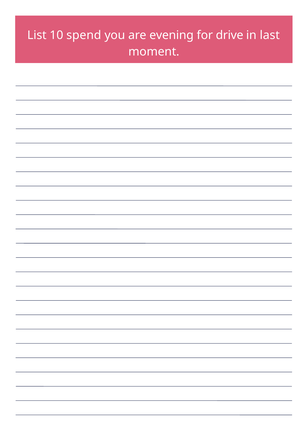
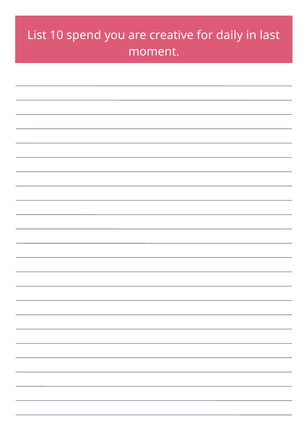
evening: evening -> creative
drive: drive -> daily
